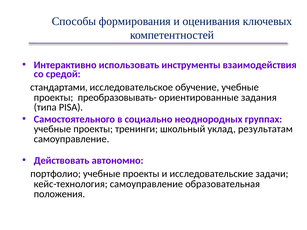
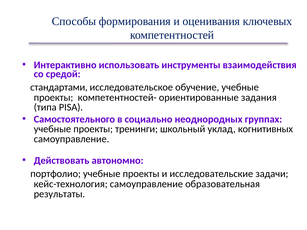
преобразовывать-: преобразовывать- -> компетентностей-
результатам: результатам -> когнитивных
положения: положения -> результаты
